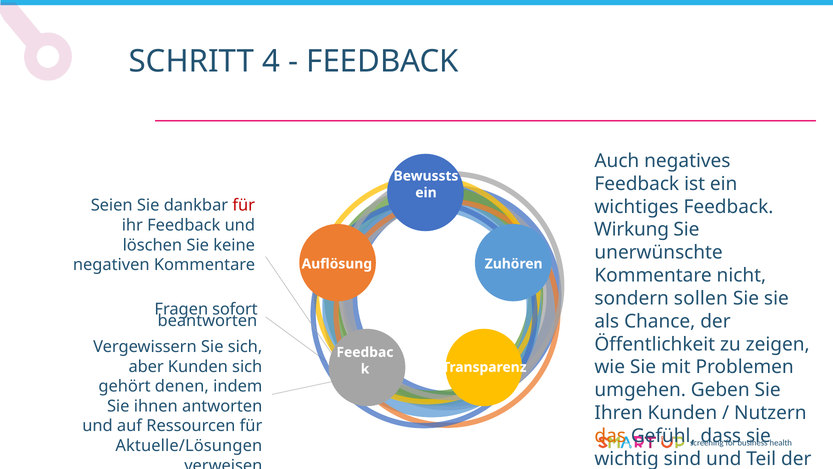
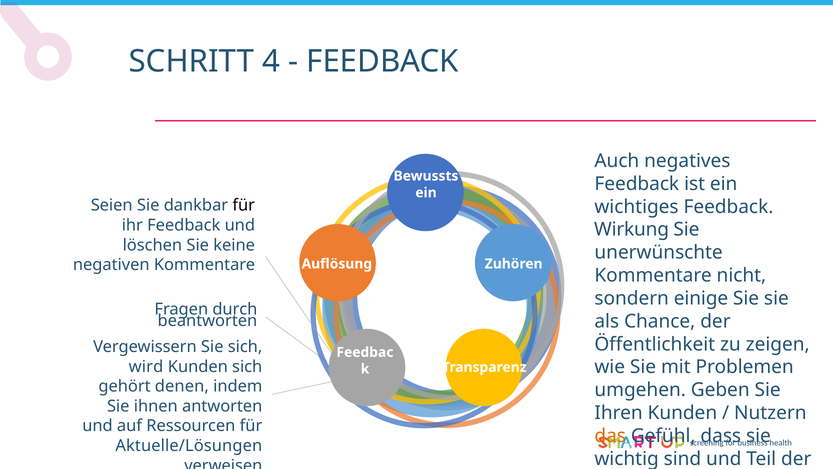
für at (244, 205) colour: red -> black
sollen: sollen -> einige
sofort: sofort -> durch
aber: aber -> wird
